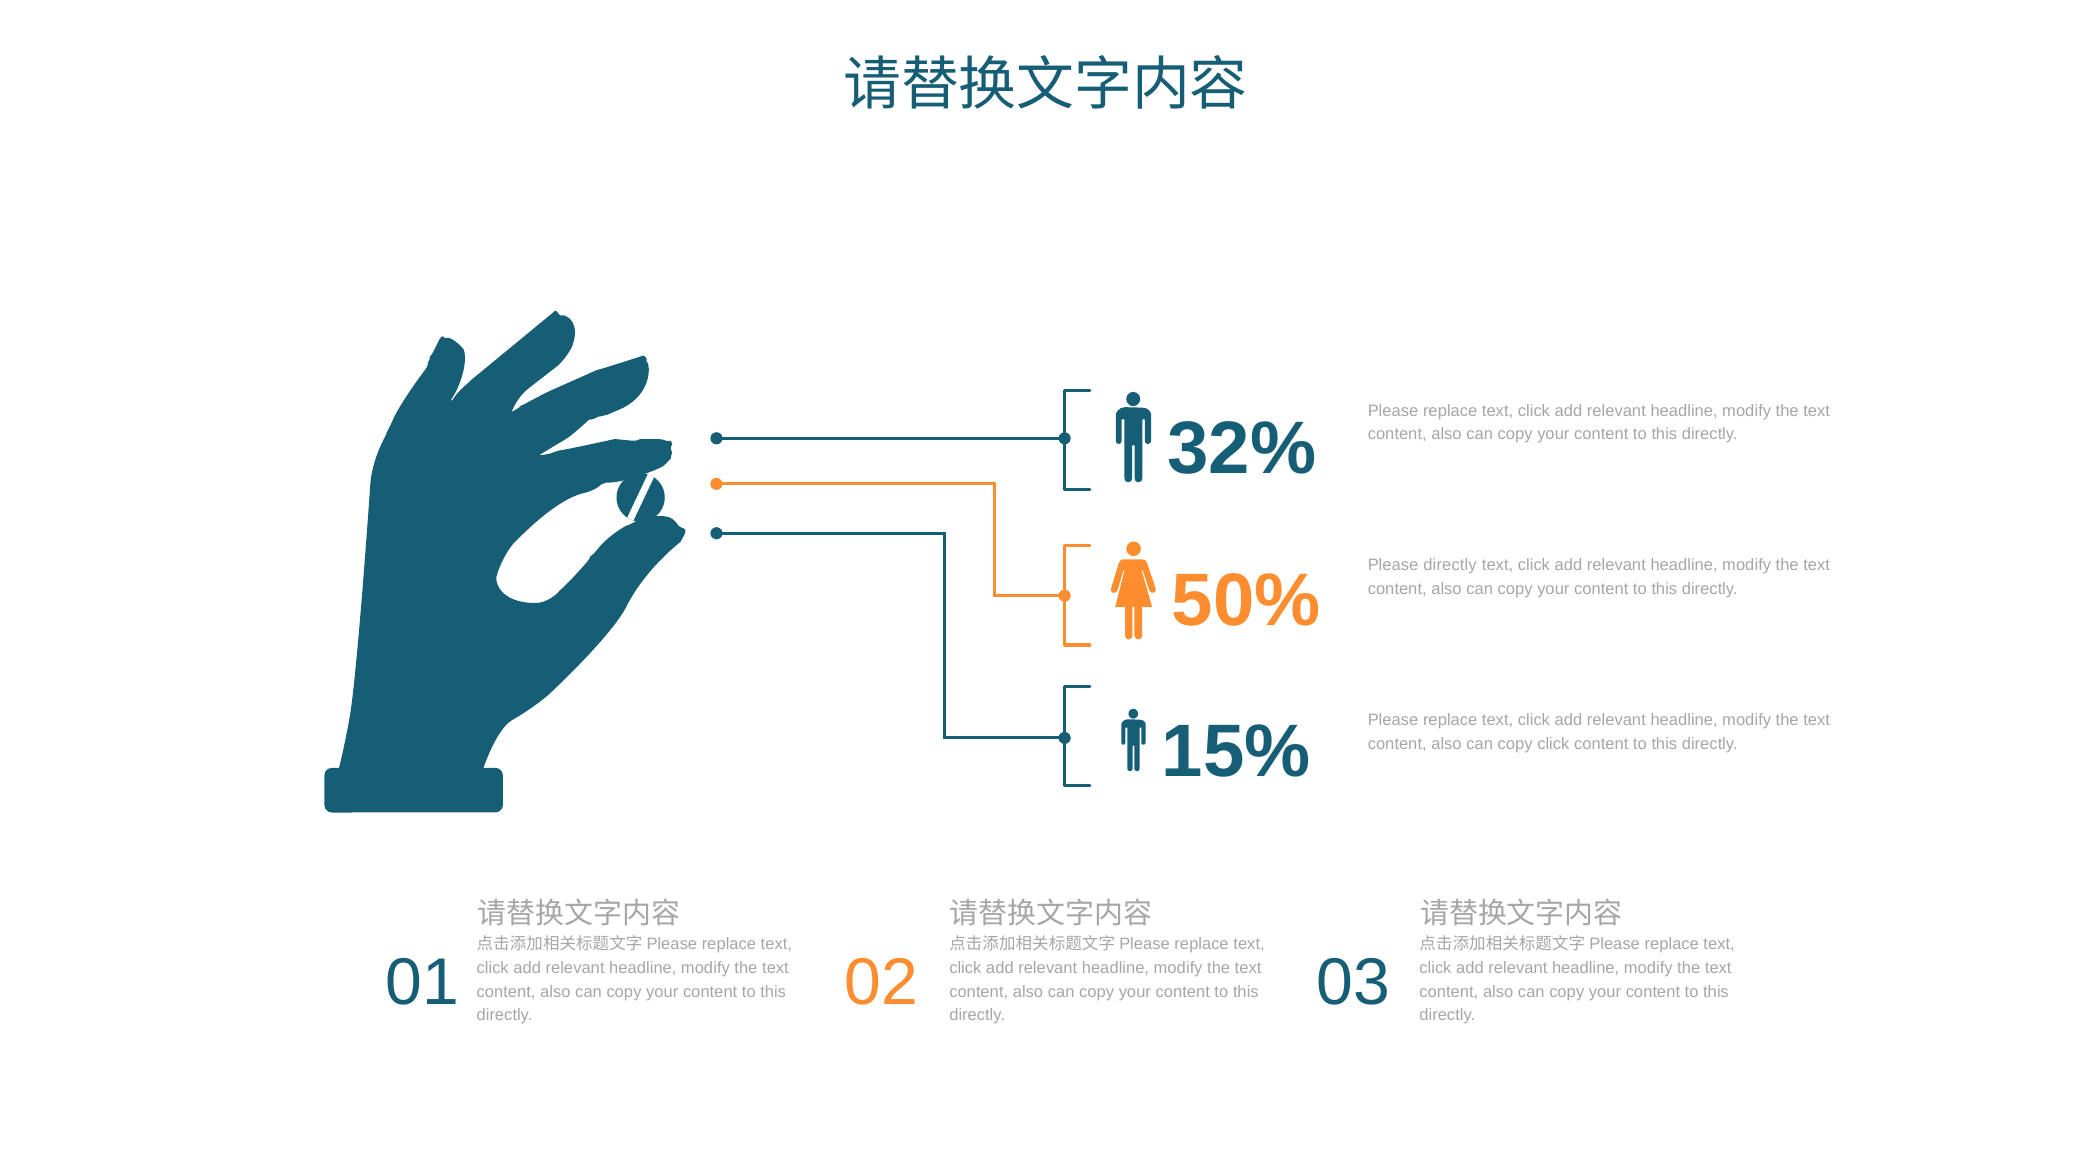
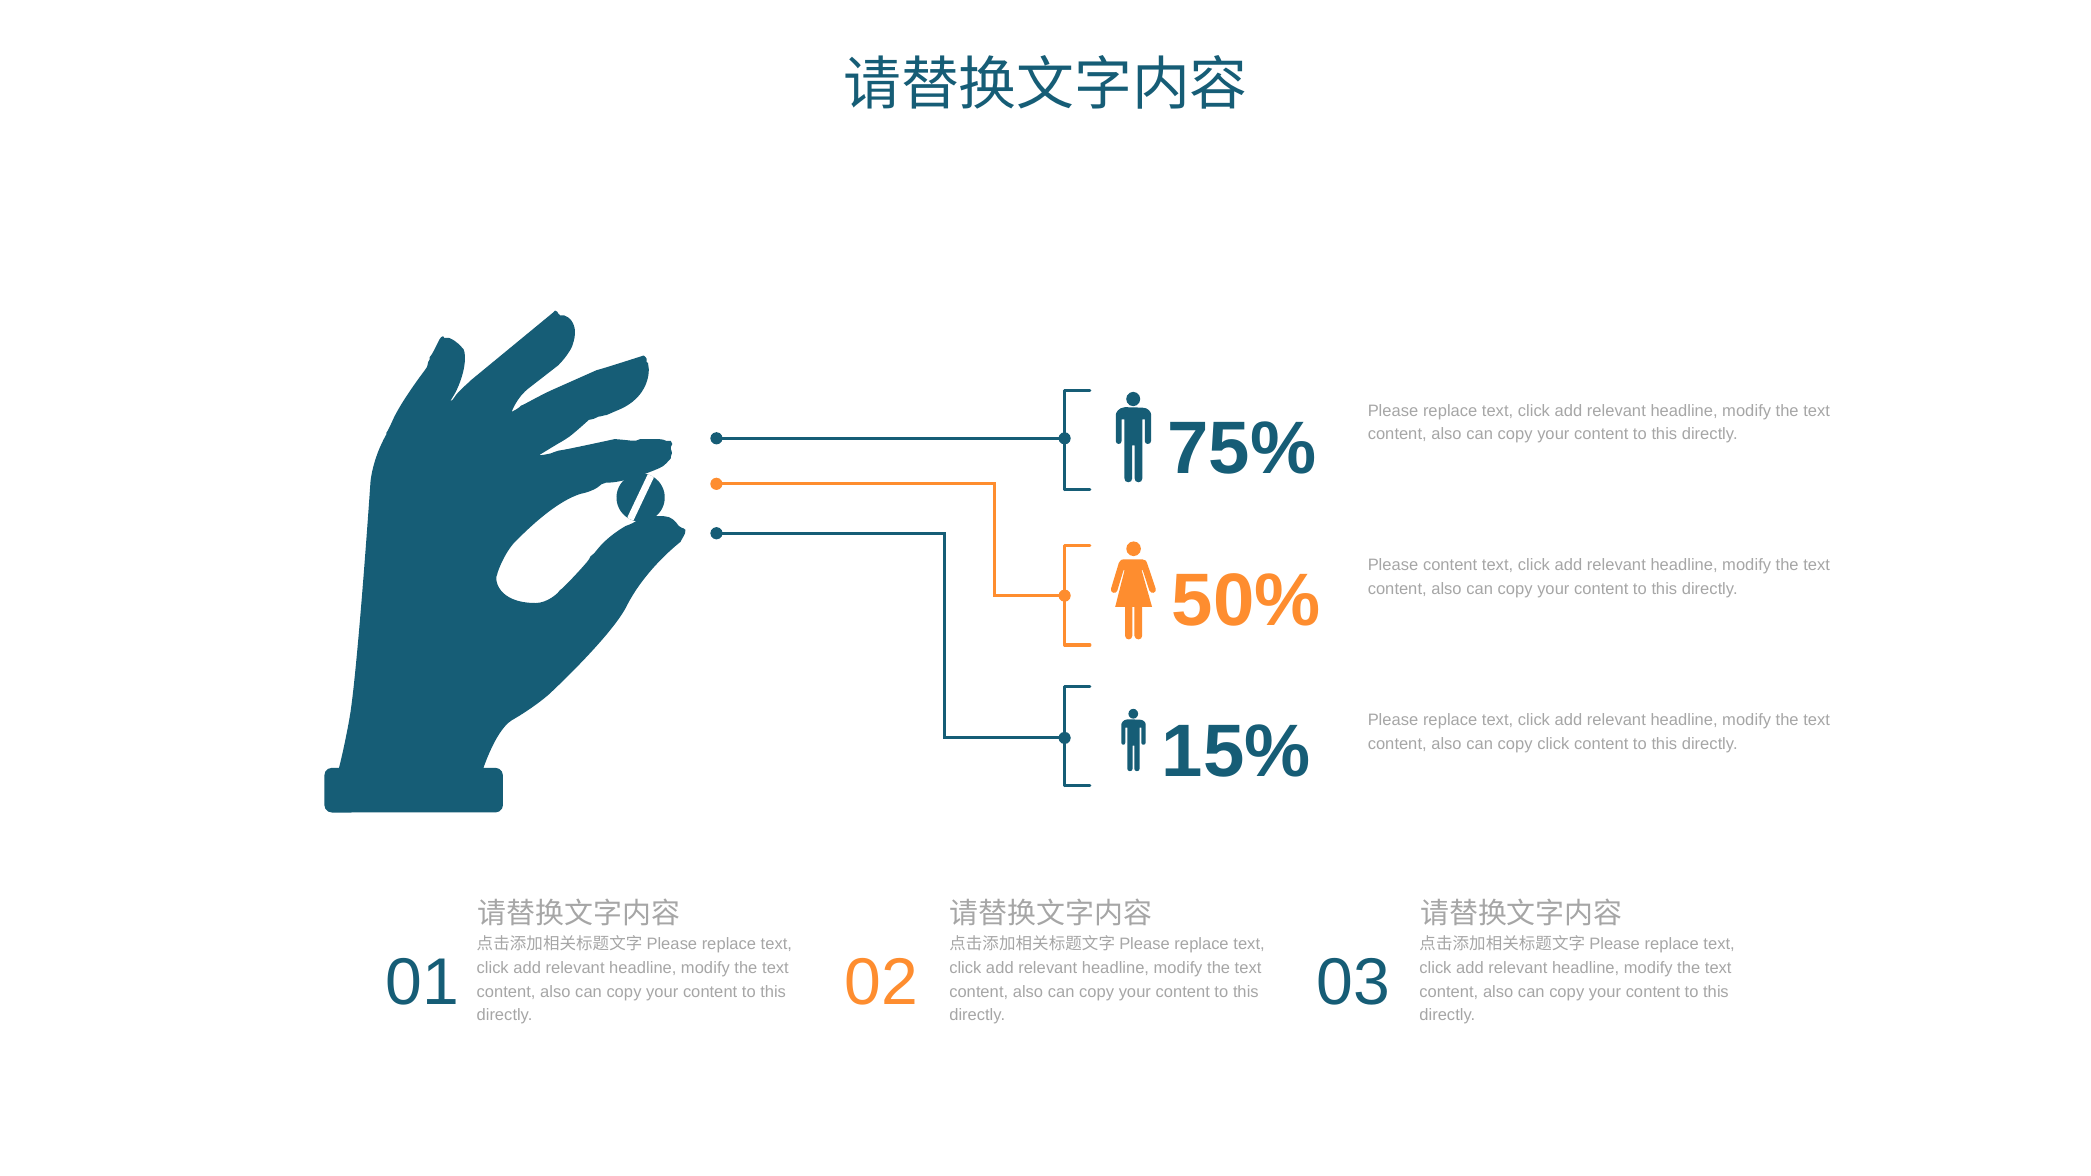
32%: 32% -> 75%
Please directly: directly -> content
